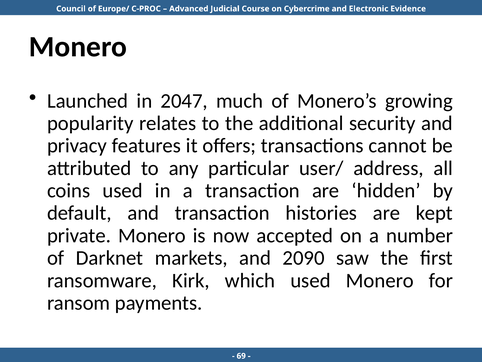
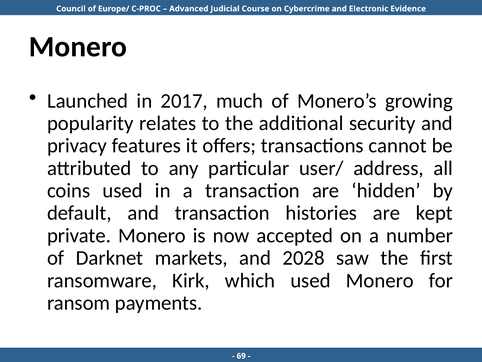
2047: 2047 -> 2017
2090: 2090 -> 2028
